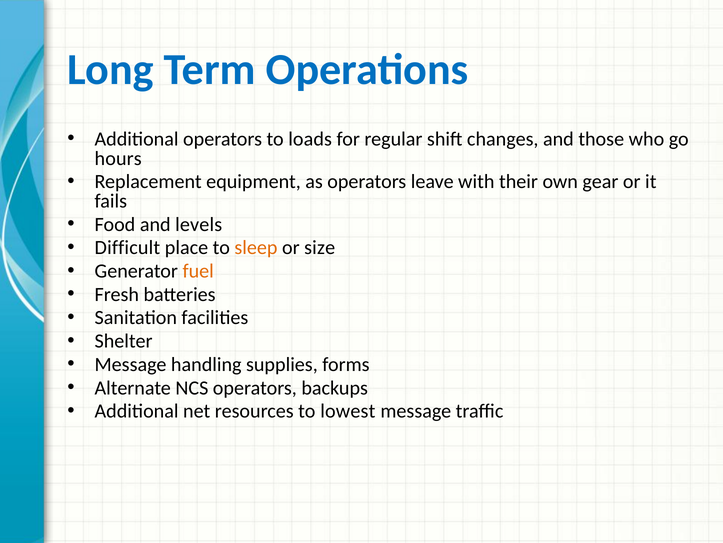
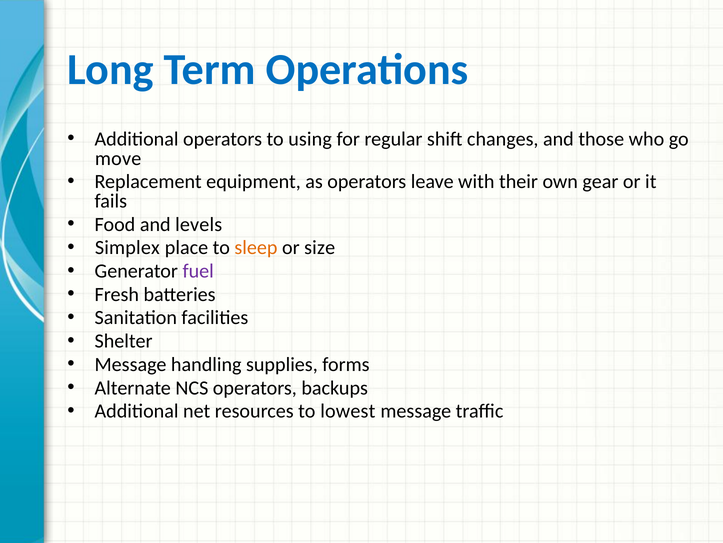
loads: loads -> using
hours: hours -> move
Difficult: Difficult -> Simplex
fuel colour: orange -> purple
